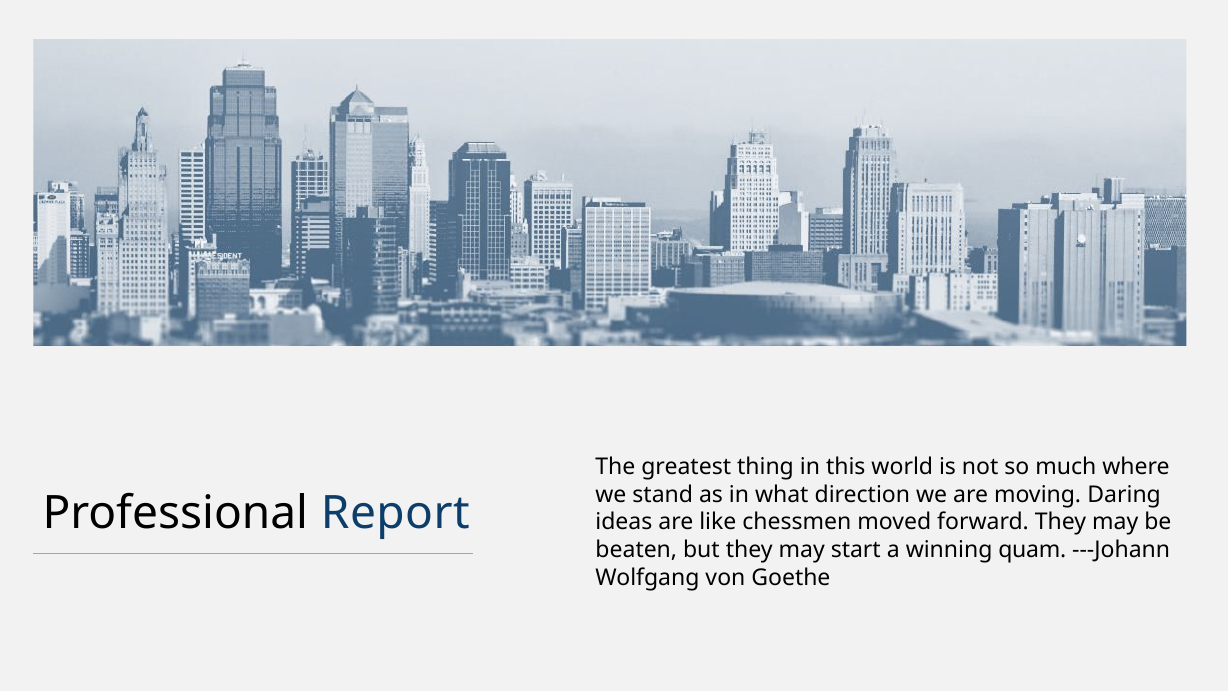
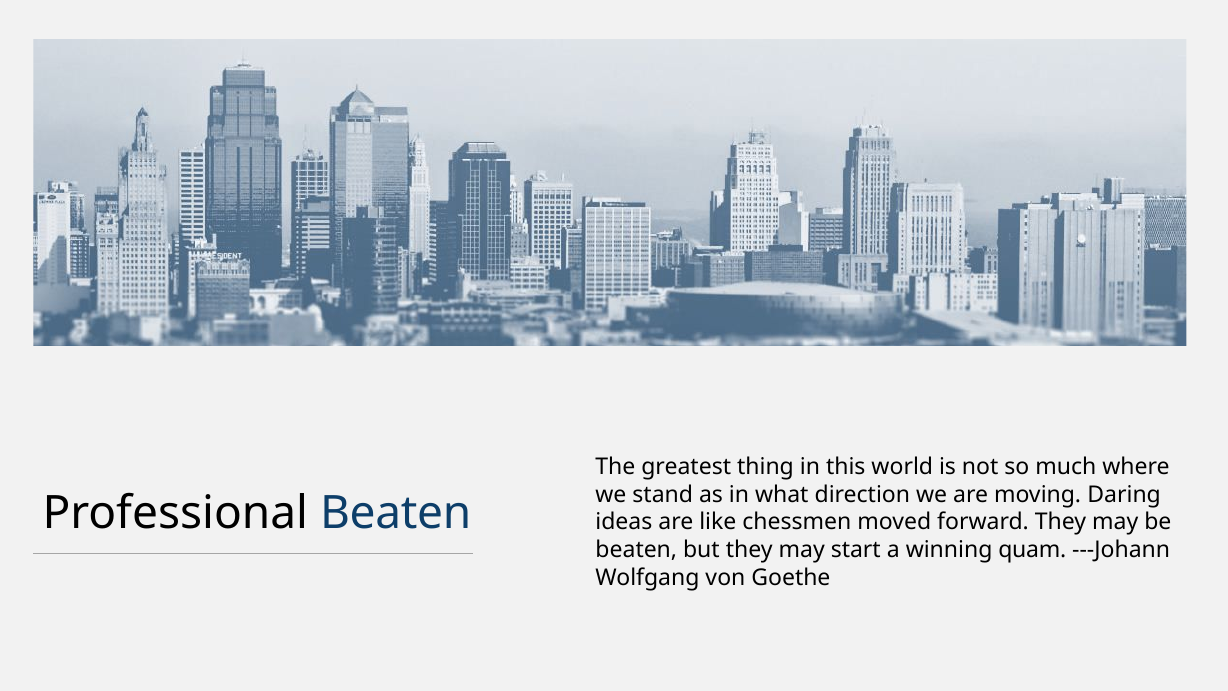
Professional Report: Report -> Beaten
